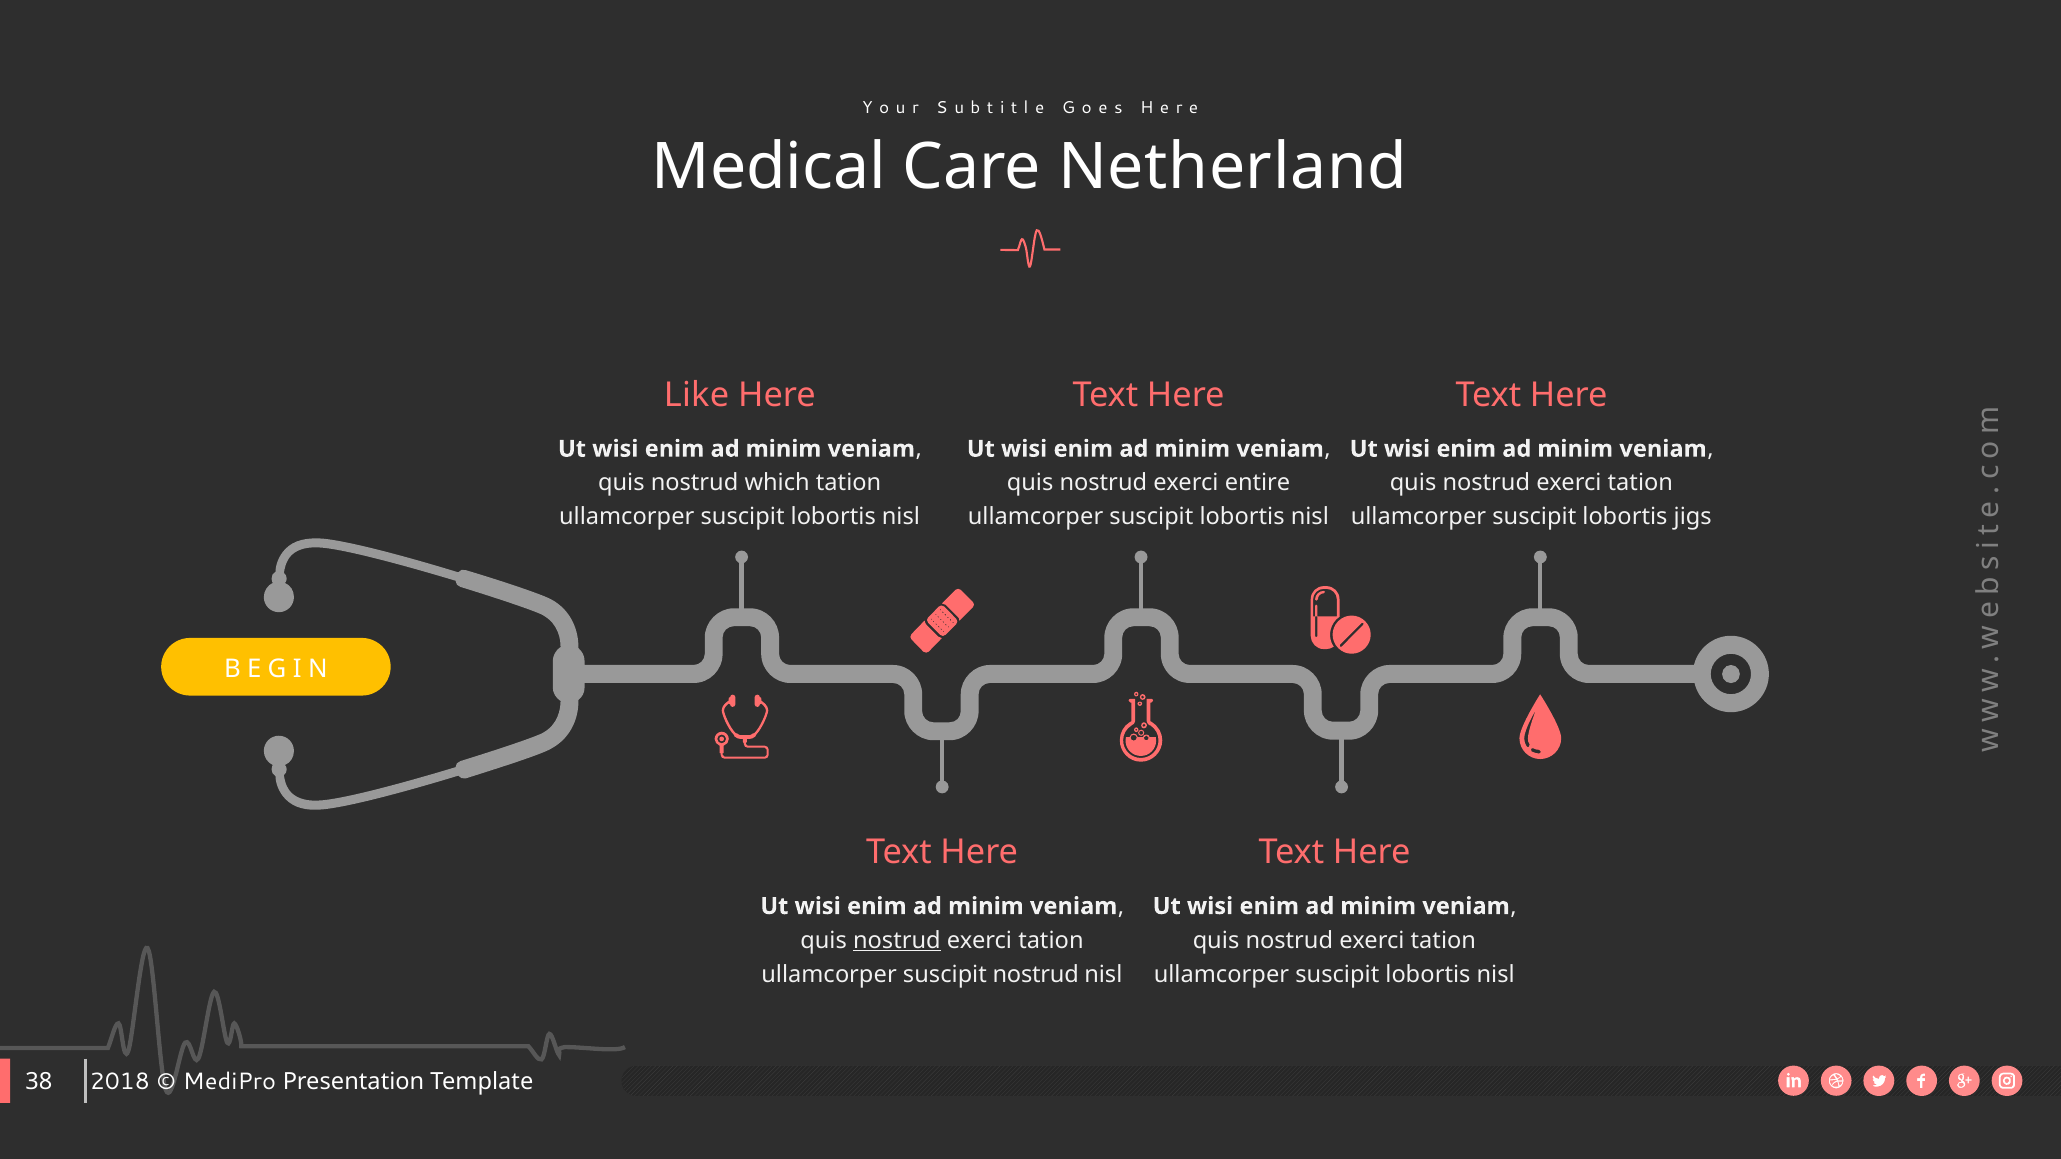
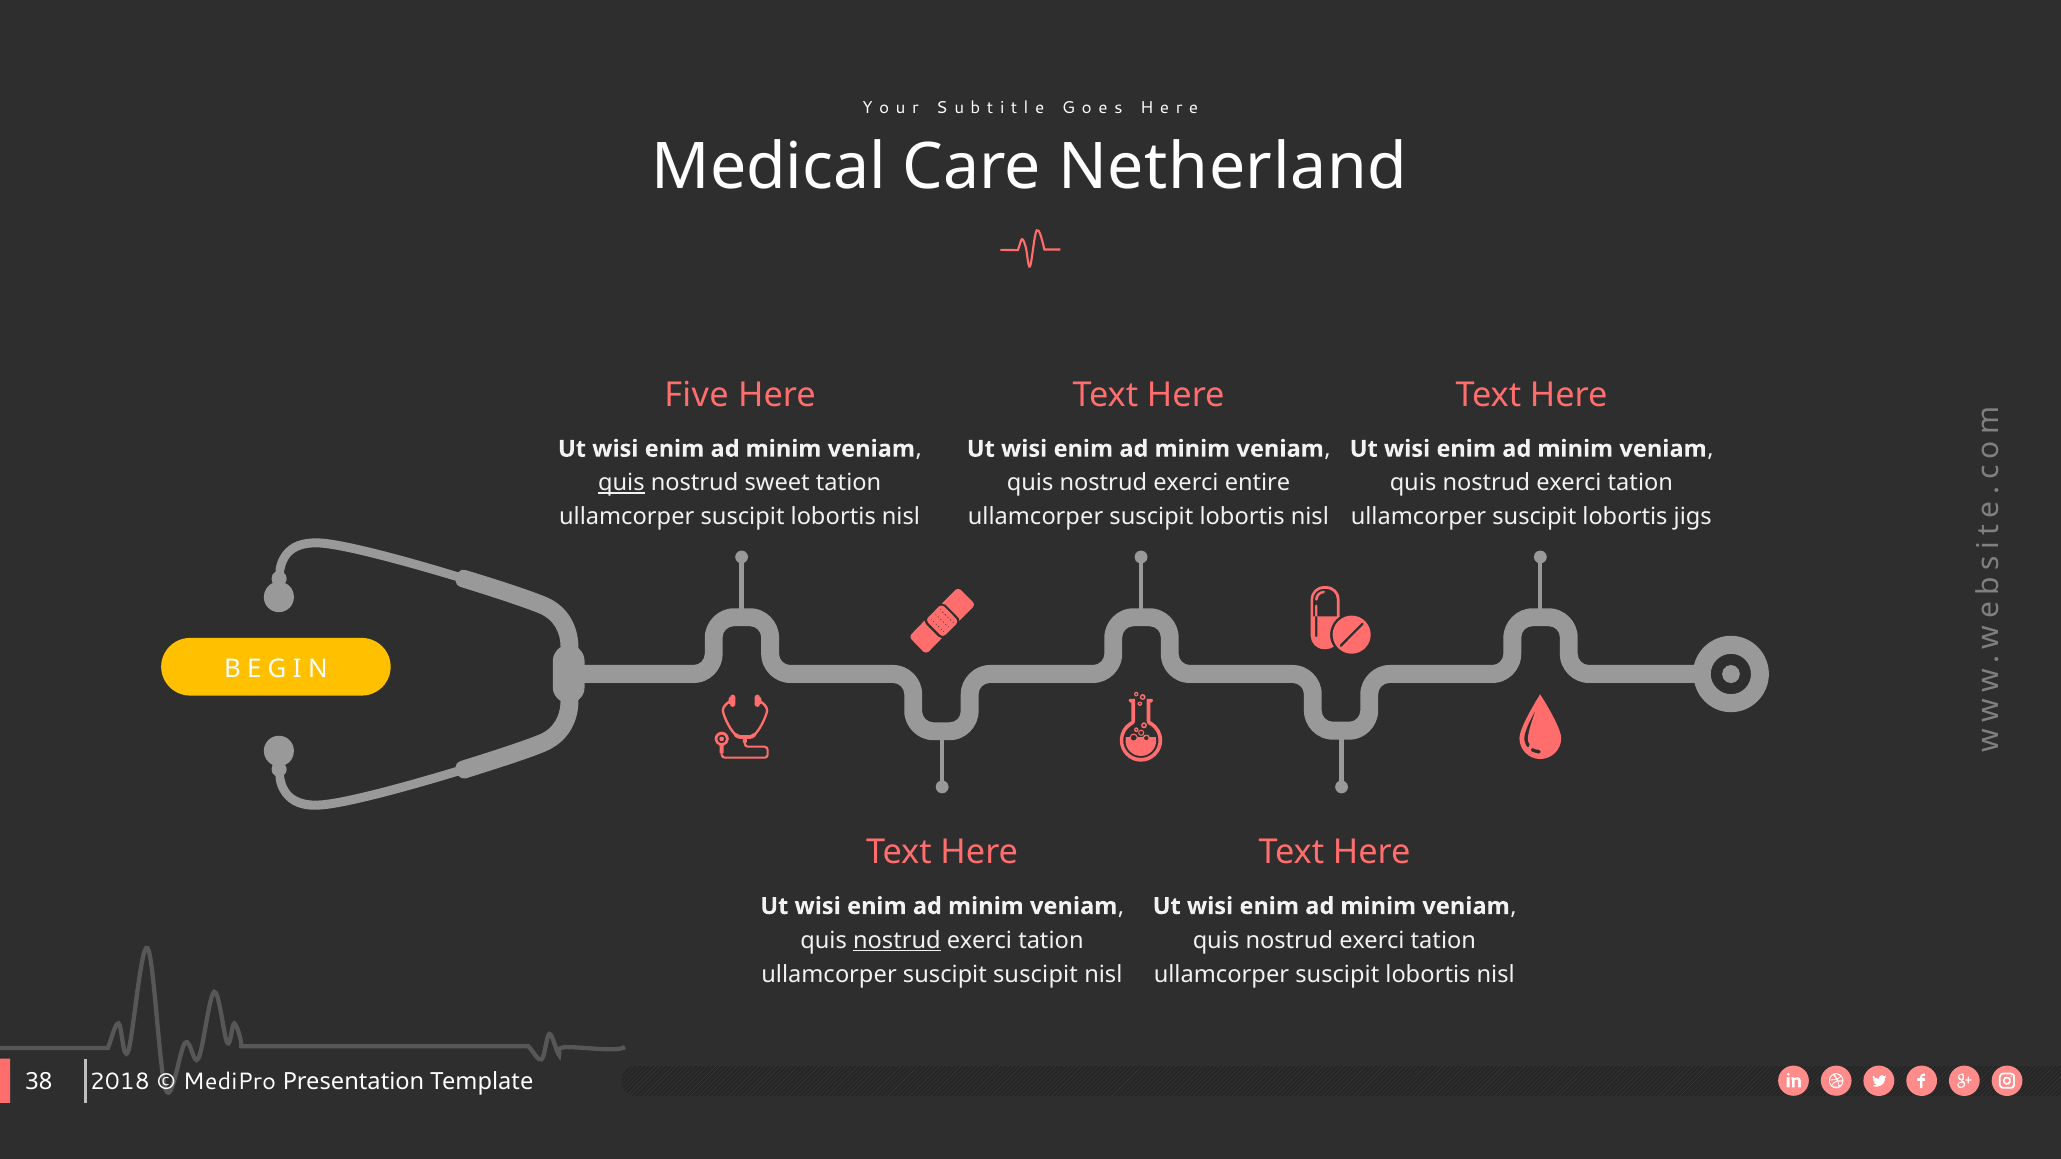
Like: Like -> Five
quis at (621, 483) underline: none -> present
which: which -> sweet
suscipit nostrud: nostrud -> suscipit
